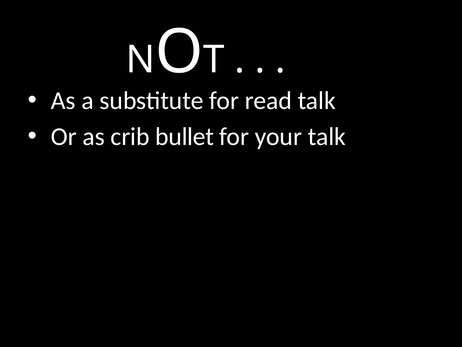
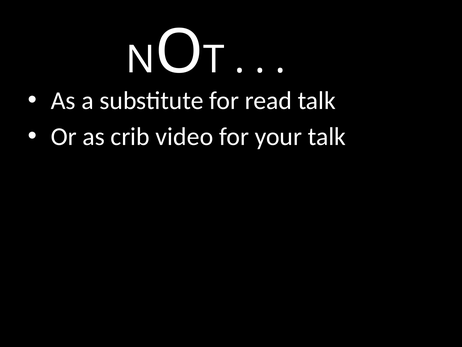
bullet: bullet -> video
